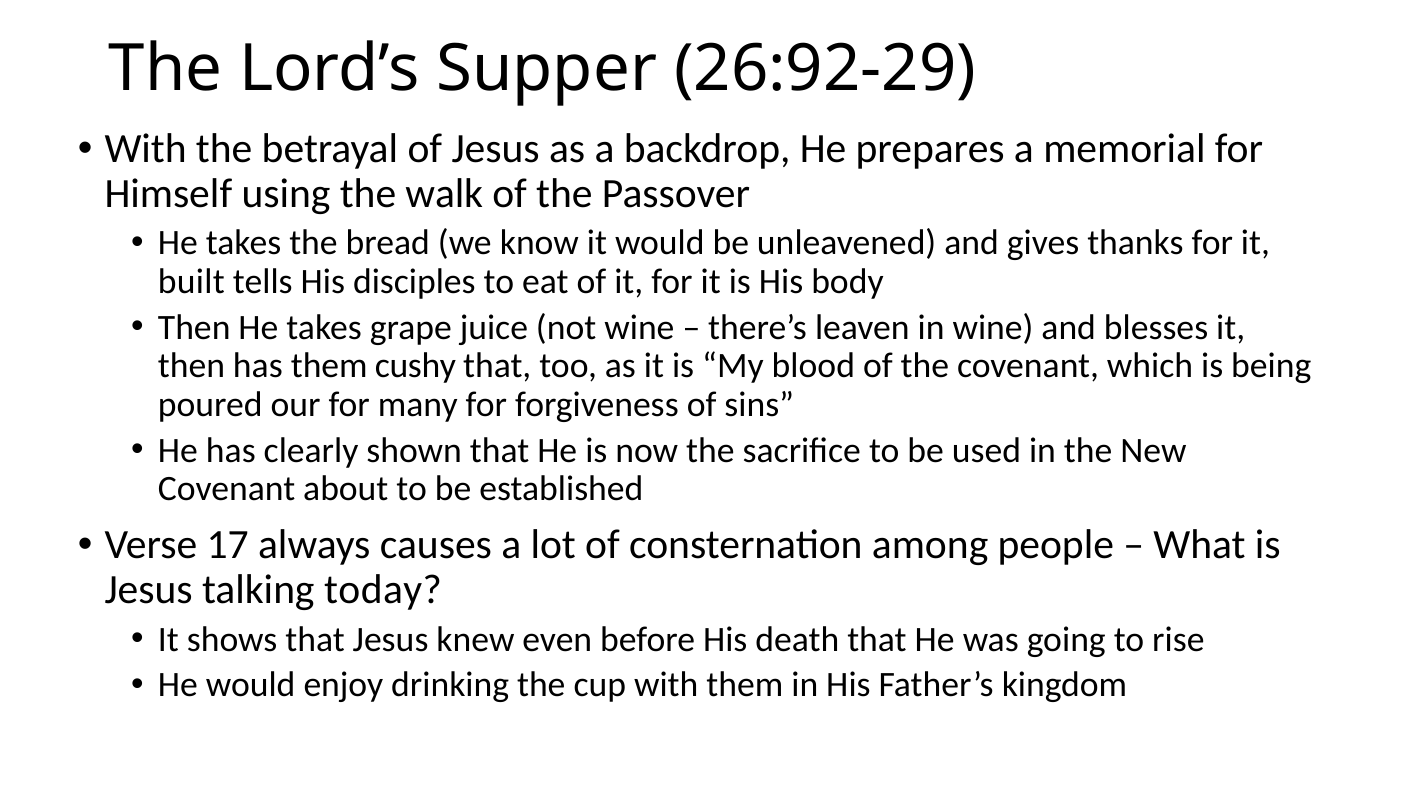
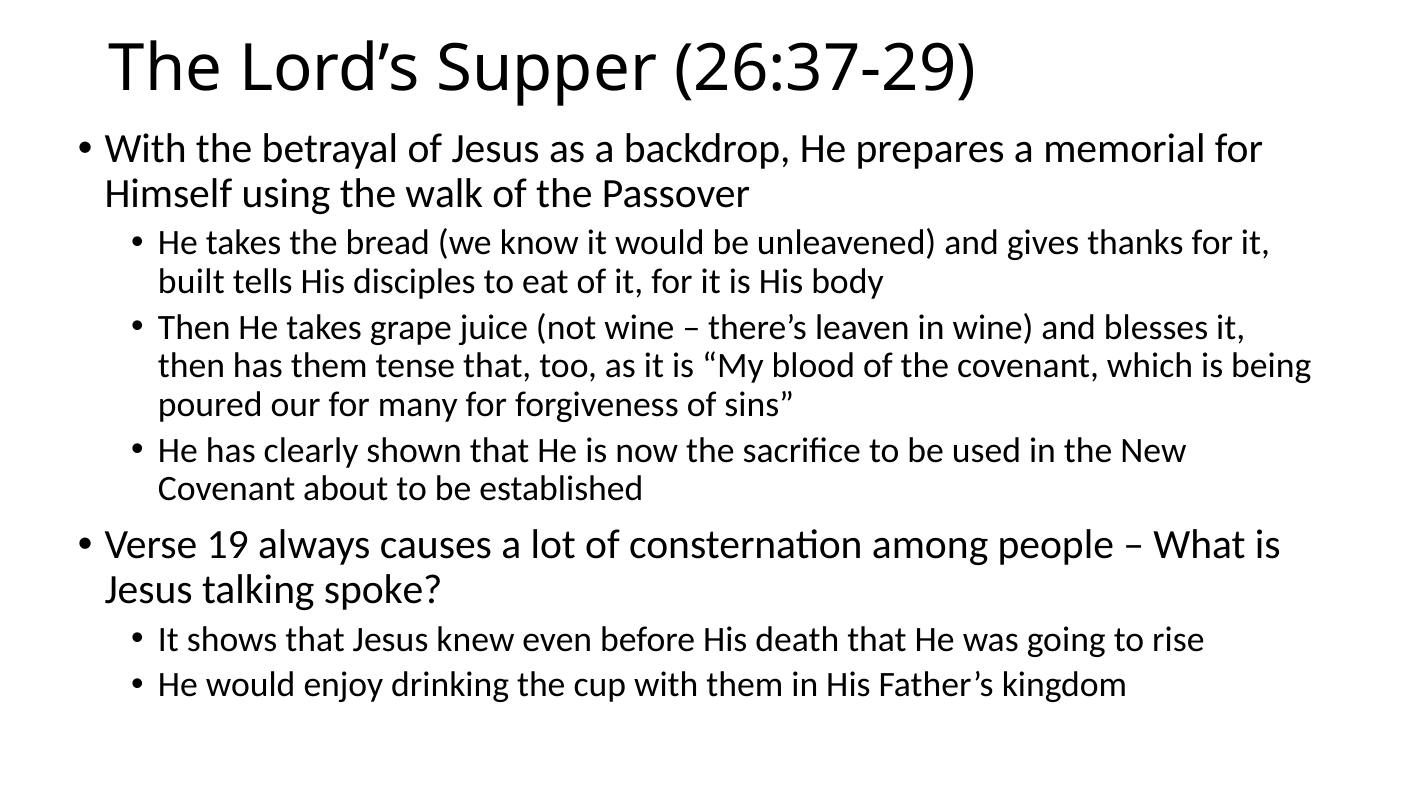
26:92-29: 26:92-29 -> 26:37-29
cushy: cushy -> tense
17: 17 -> 19
today: today -> spoke
